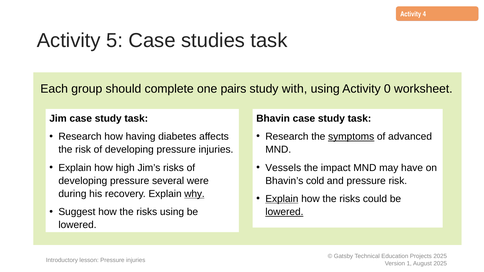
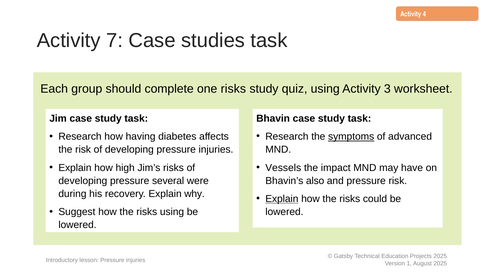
5: 5 -> 7
one pairs: pairs -> risks
with: with -> quiz
0: 0 -> 3
cold: cold -> also
why underline: present -> none
lowered at (284, 212) underline: present -> none
